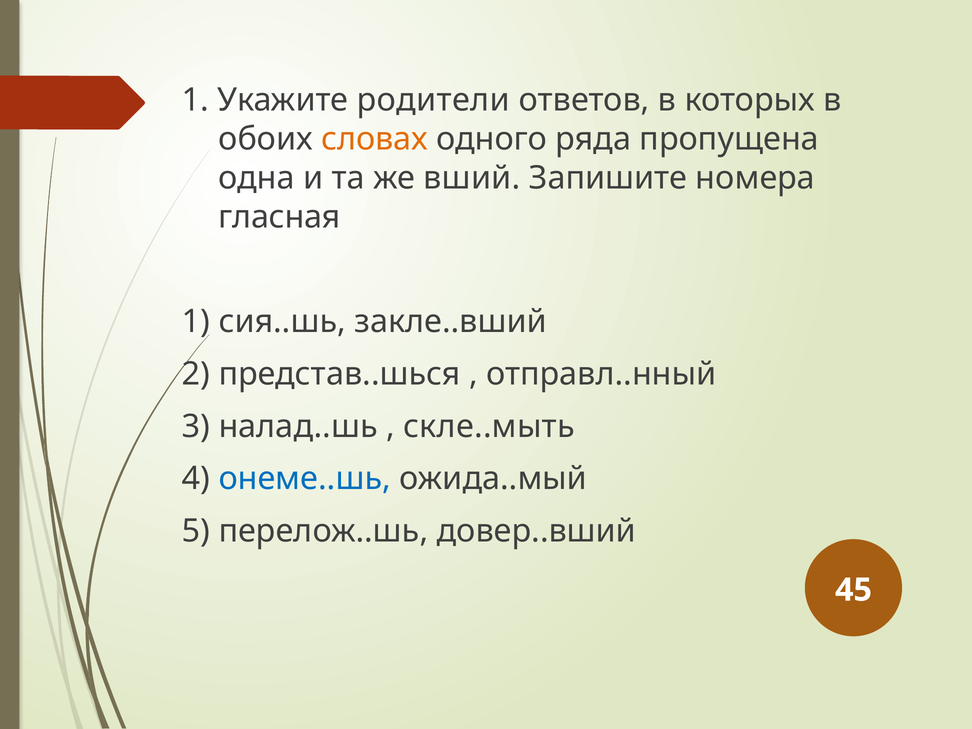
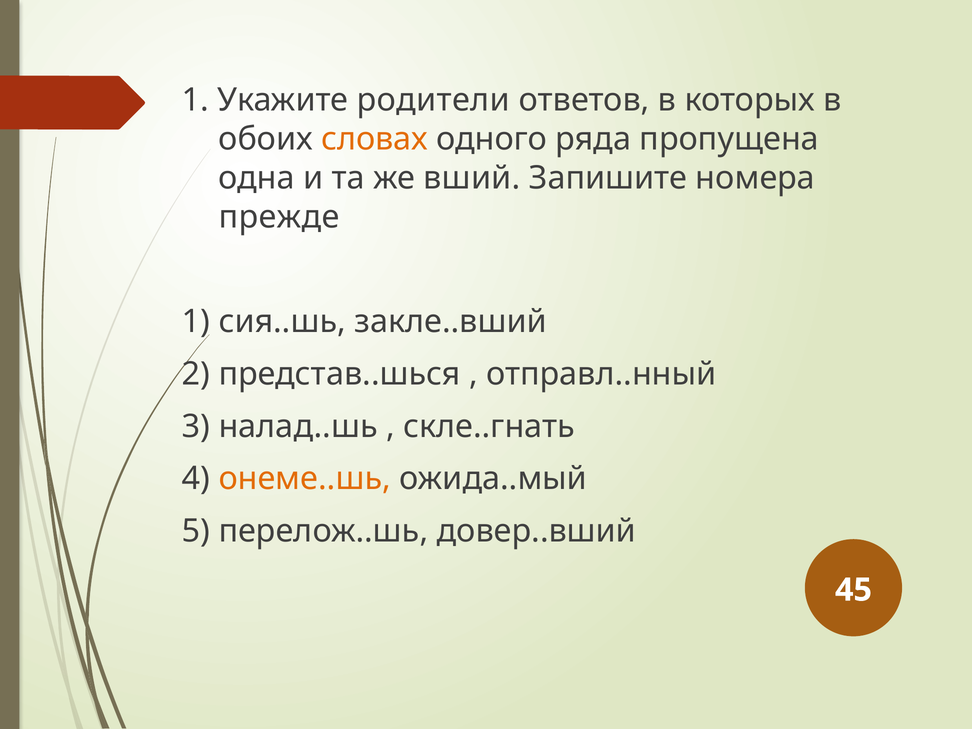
гласная: гласная -> прежде
скле..мыть: скле..мыть -> скле..гнать
онеме..шь colour: blue -> orange
